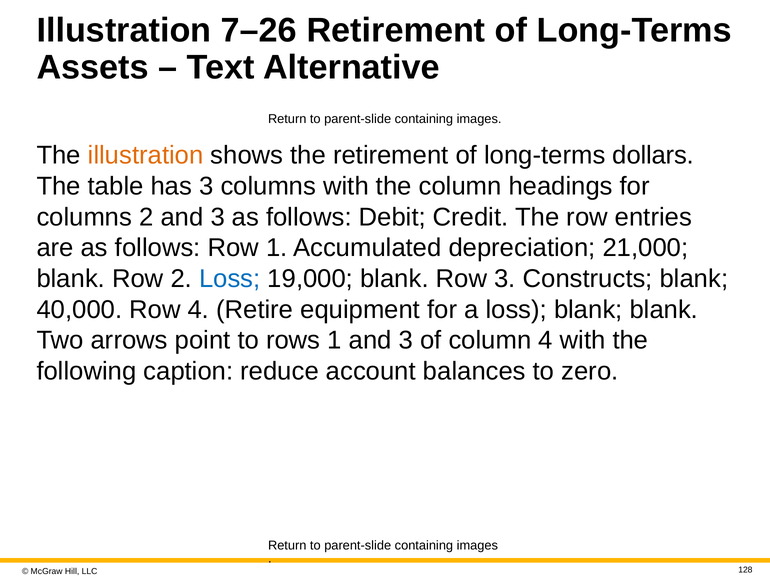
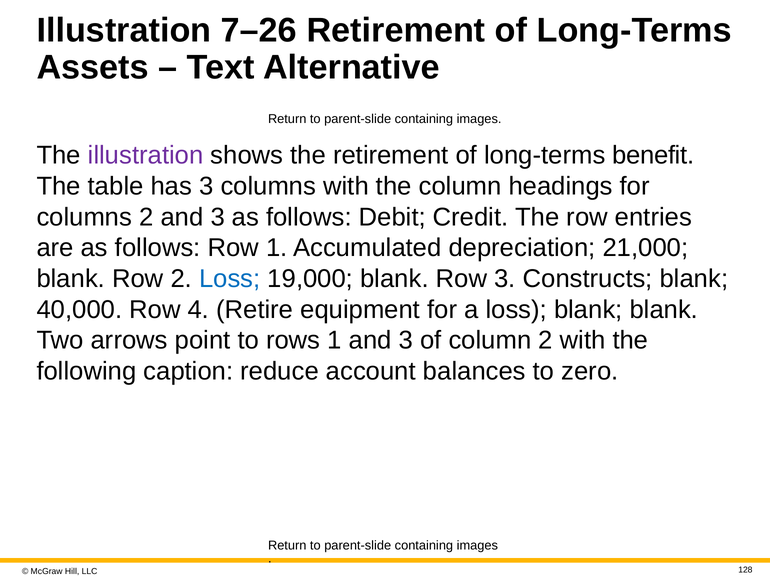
illustration at (146, 155) colour: orange -> purple
dollars: dollars -> benefit
column 4: 4 -> 2
